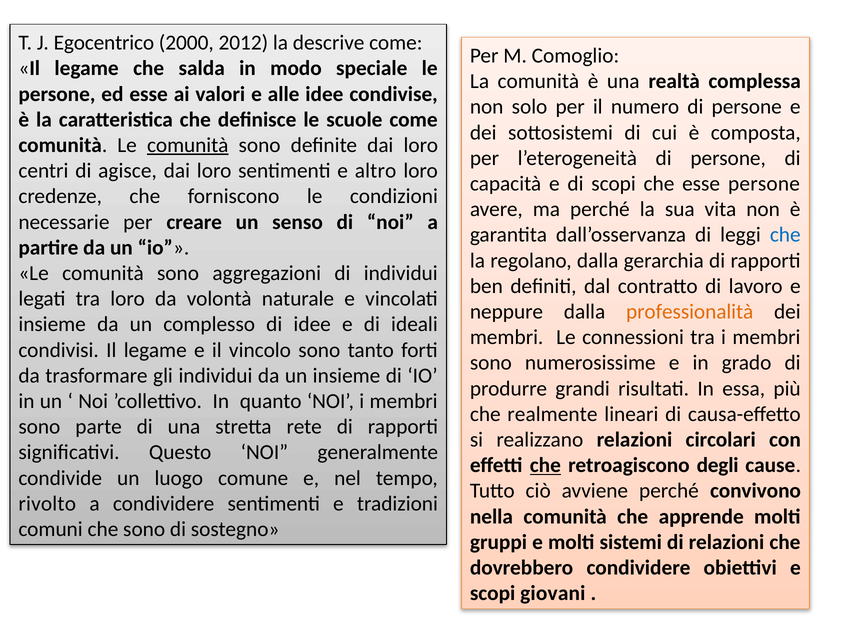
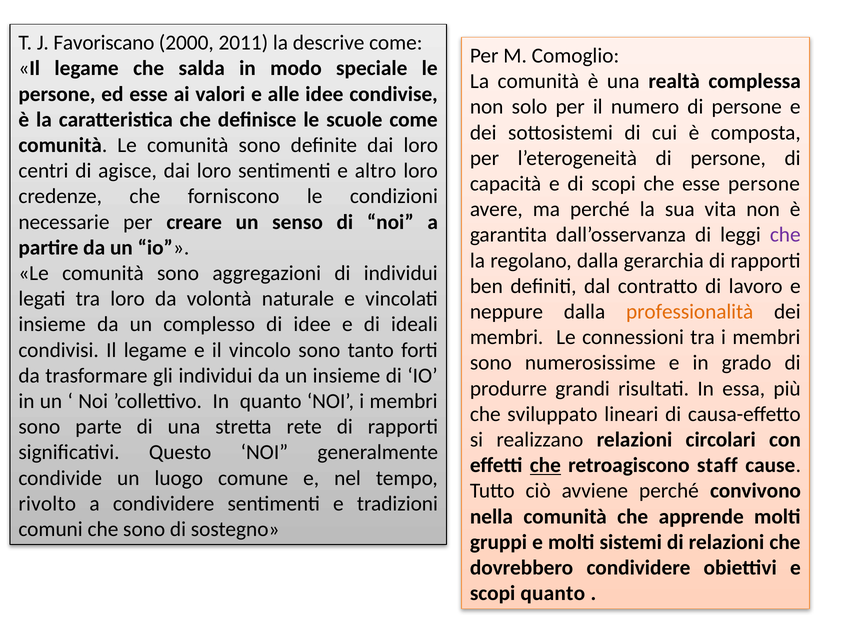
Egocentrico: Egocentrico -> Favoriscano
2012: 2012 -> 2011
comunità at (188, 145) underline: present -> none
che at (785, 235) colour: blue -> purple
realmente: realmente -> sviluppato
degli: degli -> staff
scopi giovani: giovani -> quanto
